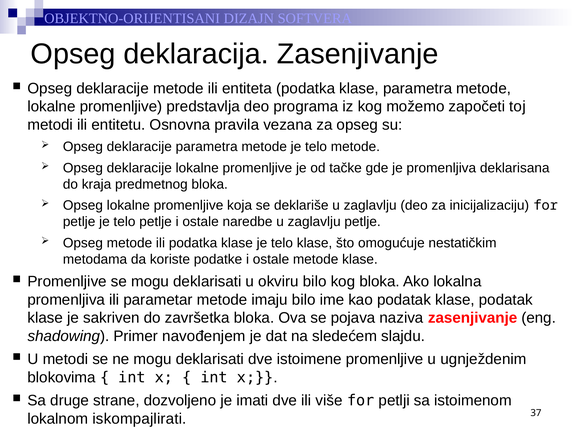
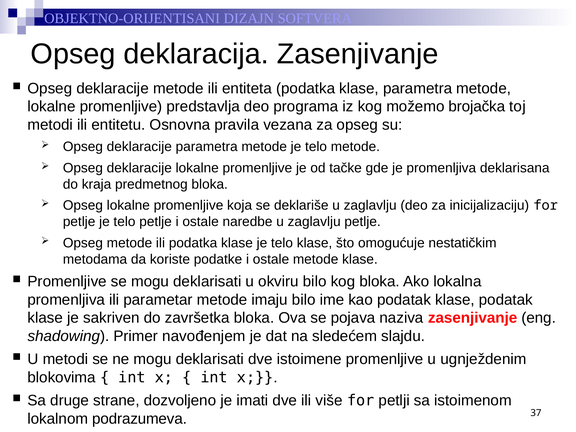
započeti: započeti -> brojačka
iskompajlirati: iskompajlirati -> podrazumeva
